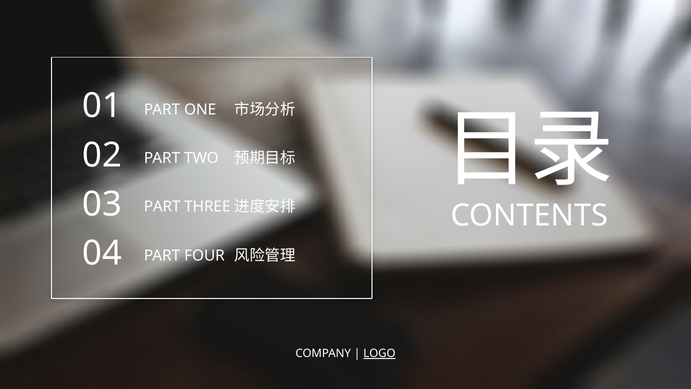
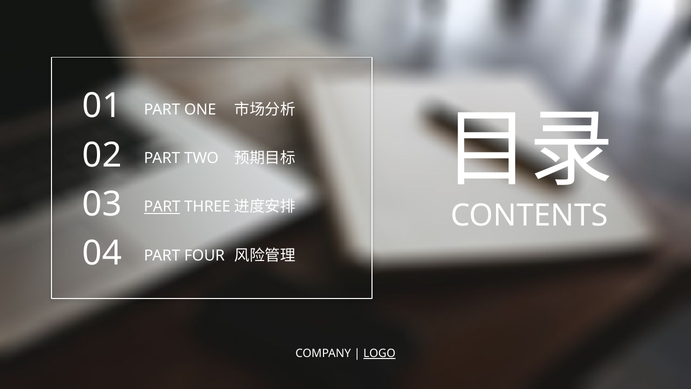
PART at (162, 207) underline: none -> present
